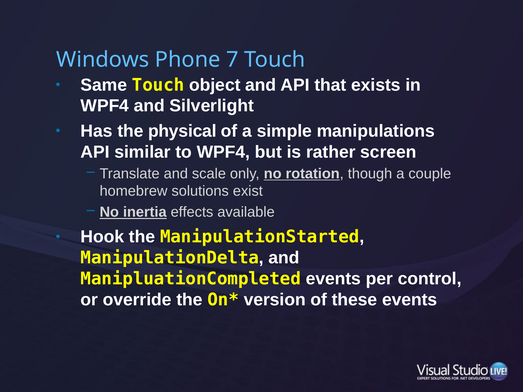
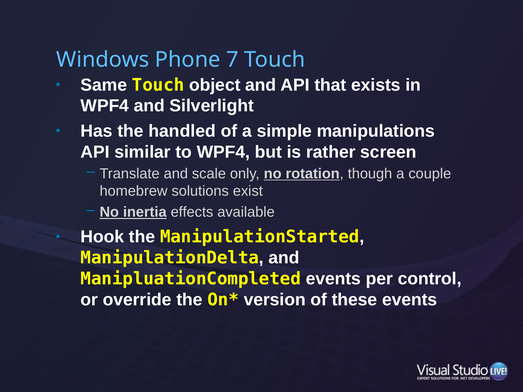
physical: physical -> handled
